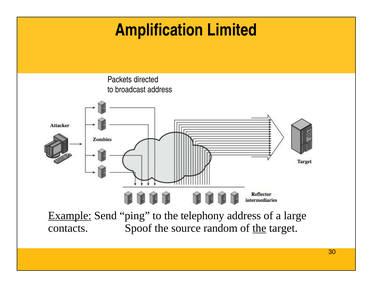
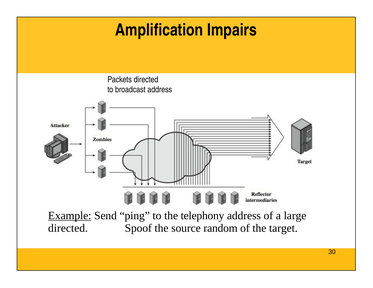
Limited: Limited -> Impairs
contacts at (68, 228): contacts -> directed
the at (259, 228) underline: present -> none
